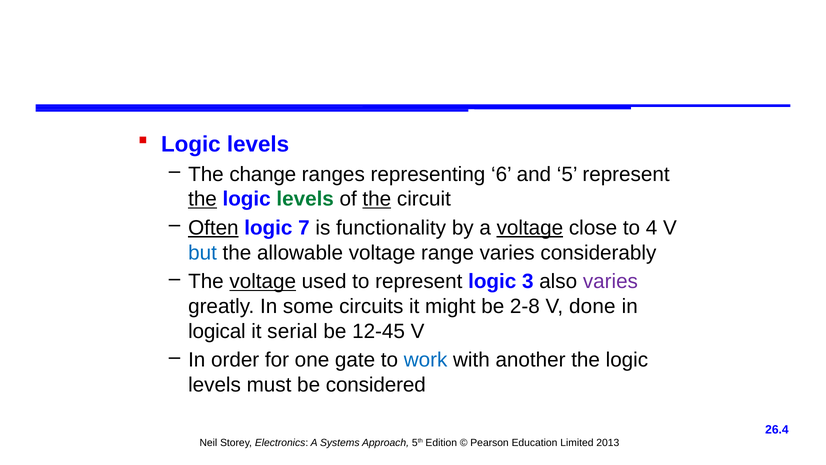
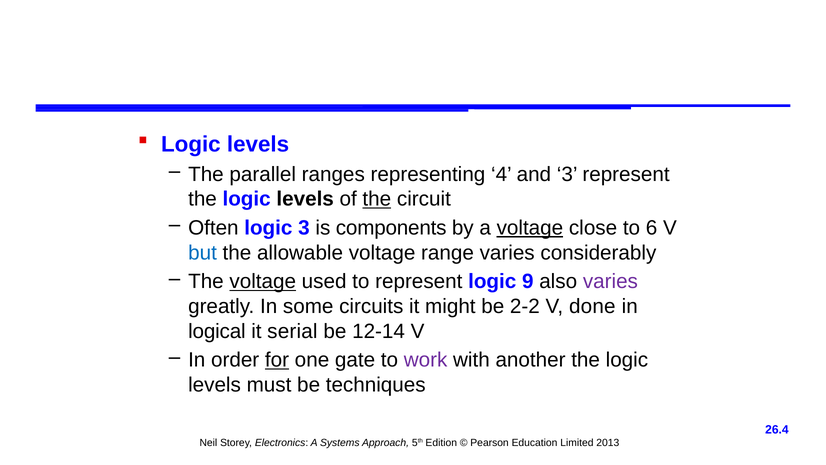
change: change -> parallel
6: 6 -> 4
and 5: 5 -> 3
the at (203, 199) underline: present -> none
levels at (305, 199) colour: green -> black
Often underline: present -> none
logic 7: 7 -> 3
functionality: functionality -> components
4: 4 -> 6
3: 3 -> 9
2-8: 2-8 -> 2-2
12-45: 12-45 -> 12-14
for underline: none -> present
work colour: blue -> purple
considered: considered -> techniques
